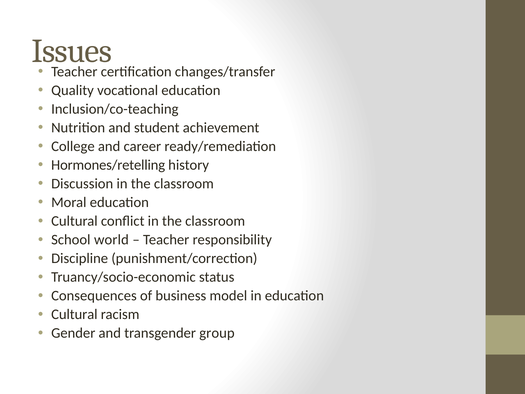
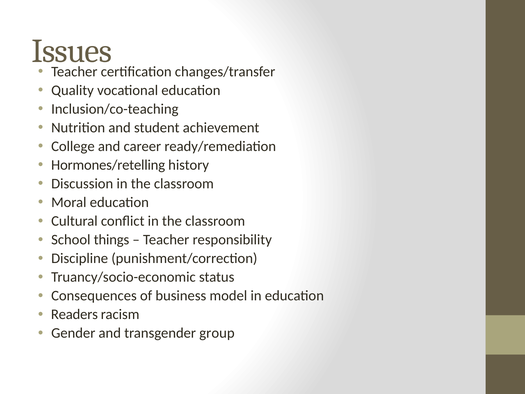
world: world -> things
Cultural at (74, 314): Cultural -> Readers
